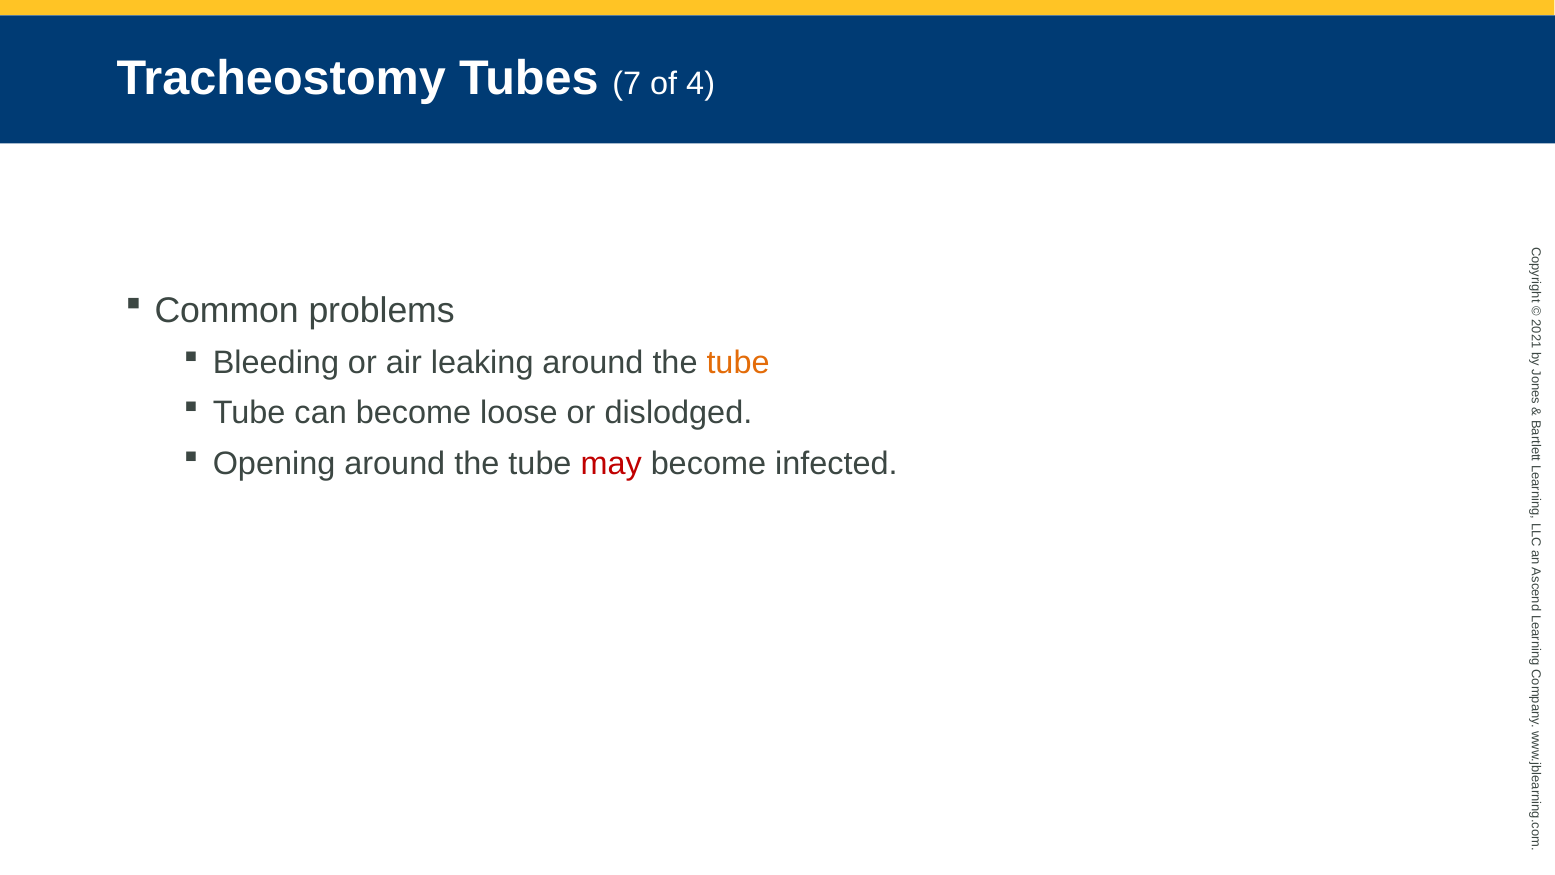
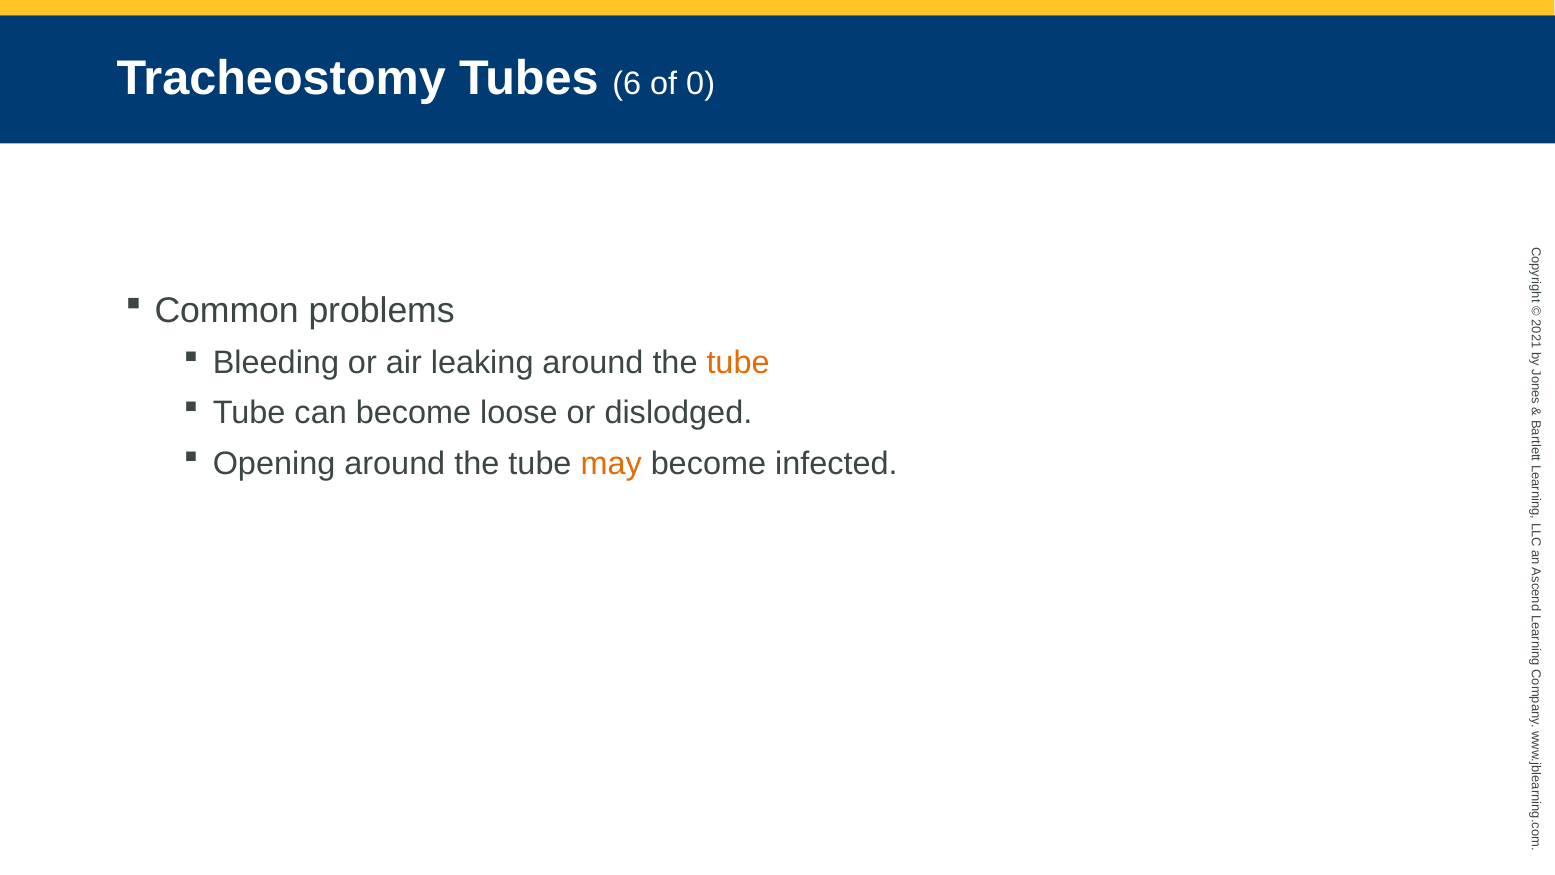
7: 7 -> 6
of 4: 4 -> 0
may colour: red -> orange
